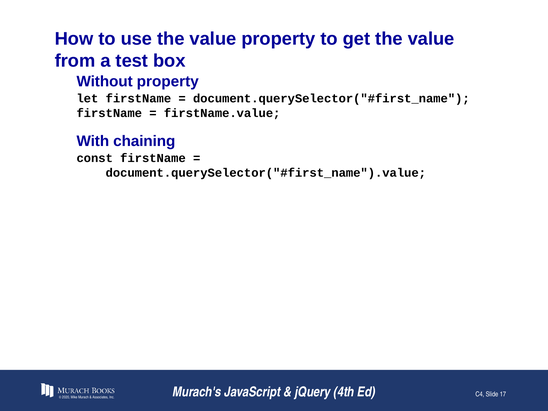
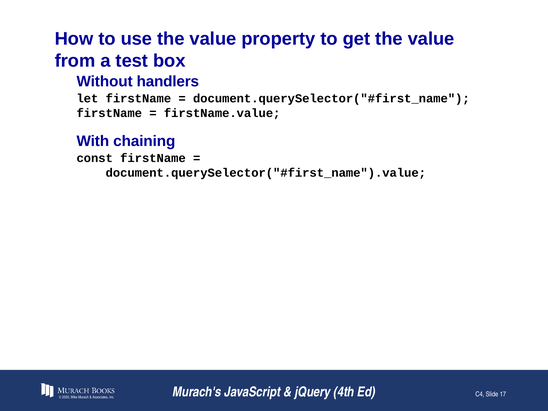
Without property: property -> handlers
